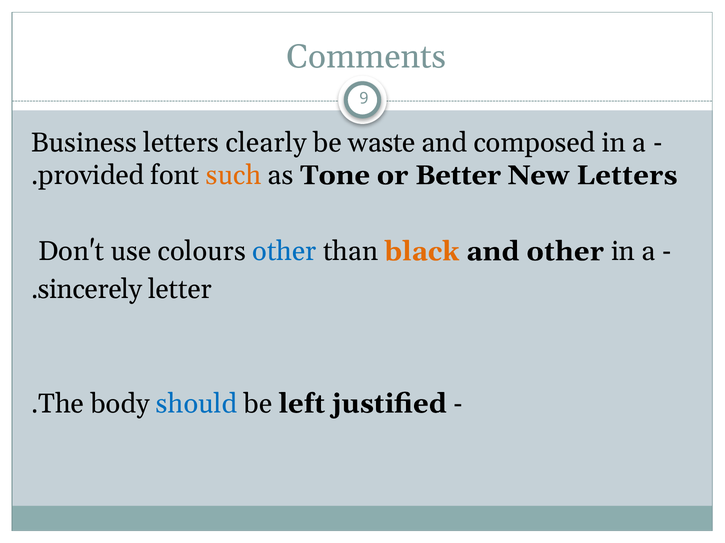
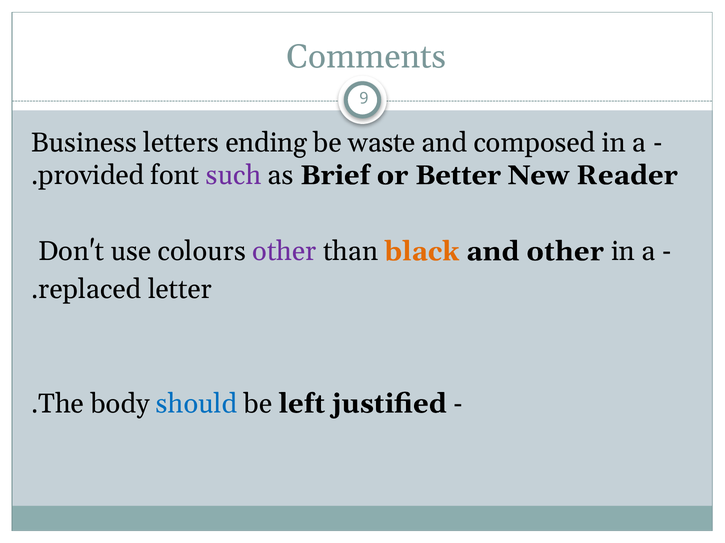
clearly: clearly -> ending
such colour: orange -> purple
Tone: Tone -> Brief
New Letters: Letters -> Reader
other at (284, 252) colour: blue -> purple
sincerely: sincerely -> replaced
